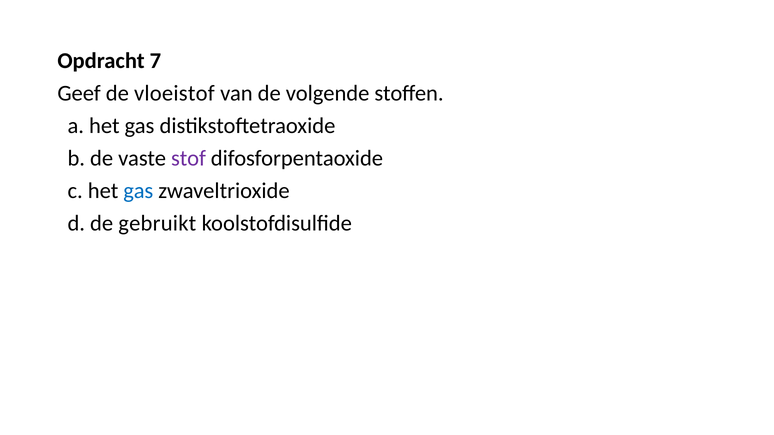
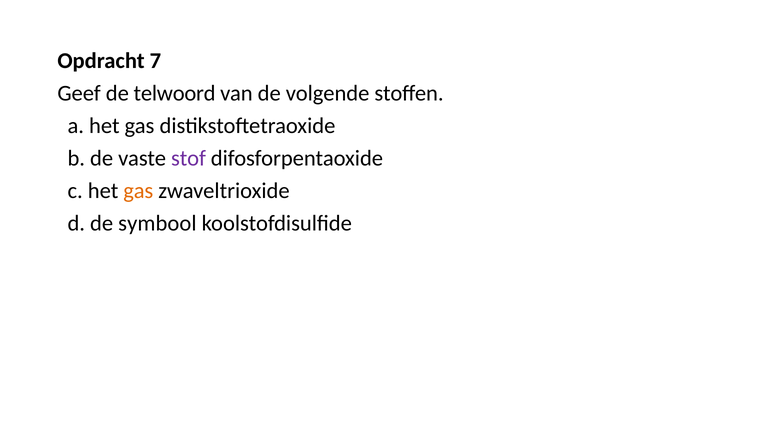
vloeistof: vloeistof -> telwoord
gas at (138, 191) colour: blue -> orange
gebruikt: gebruikt -> symbool
